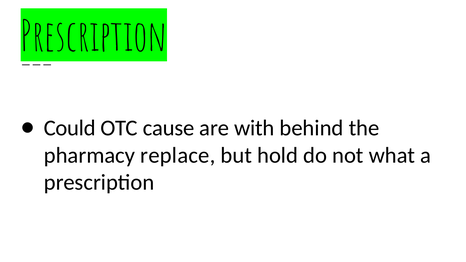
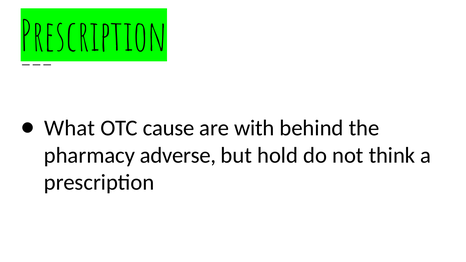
Could: Could -> What
replace: replace -> adverse
what: what -> think
